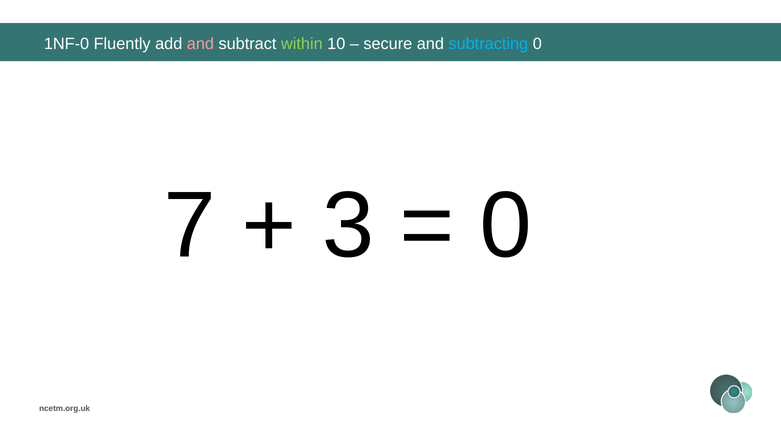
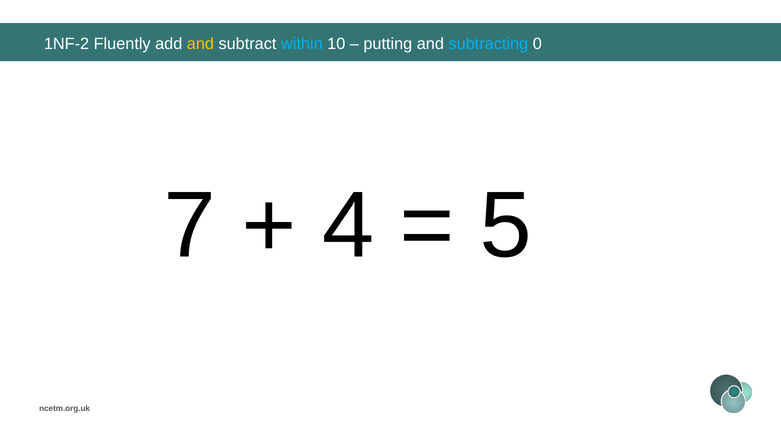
1NF-0: 1NF-0 -> 1NF-2
and at (200, 44) colour: pink -> yellow
within colour: light green -> light blue
secure: secure -> putting
3: 3 -> 4
0 at (506, 225): 0 -> 5
